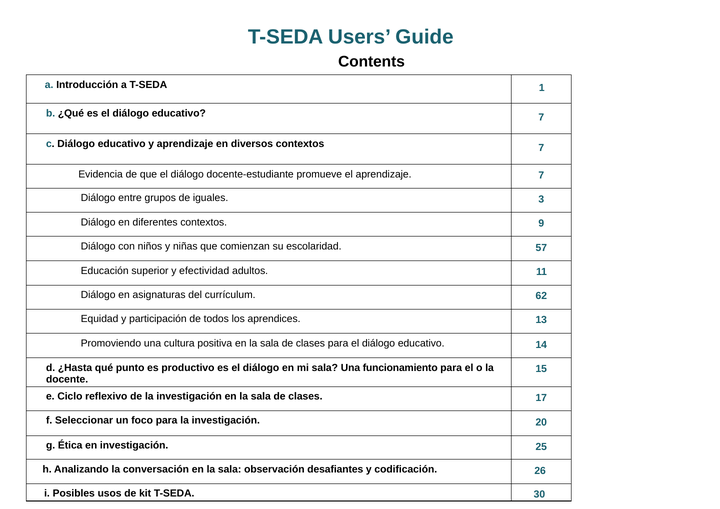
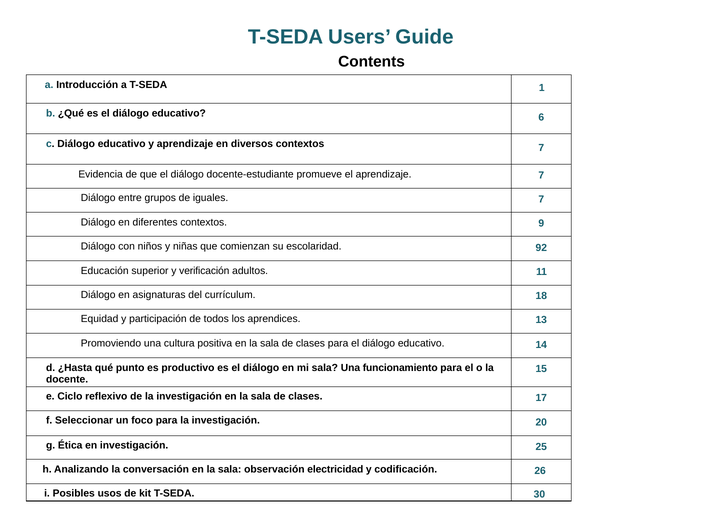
educativo 7: 7 -> 6
iguales 3: 3 -> 7
57: 57 -> 92
efectividad: efectividad -> verificación
62: 62 -> 18
desafiantes: desafiantes -> electricidad
